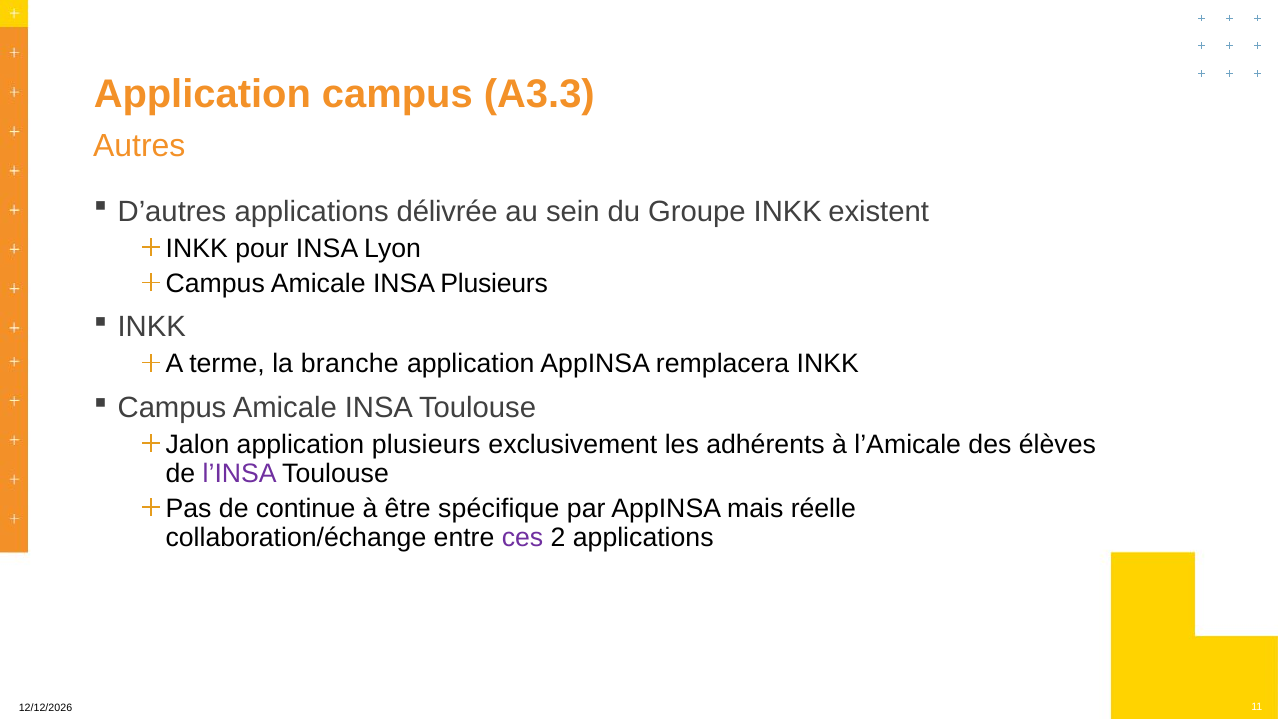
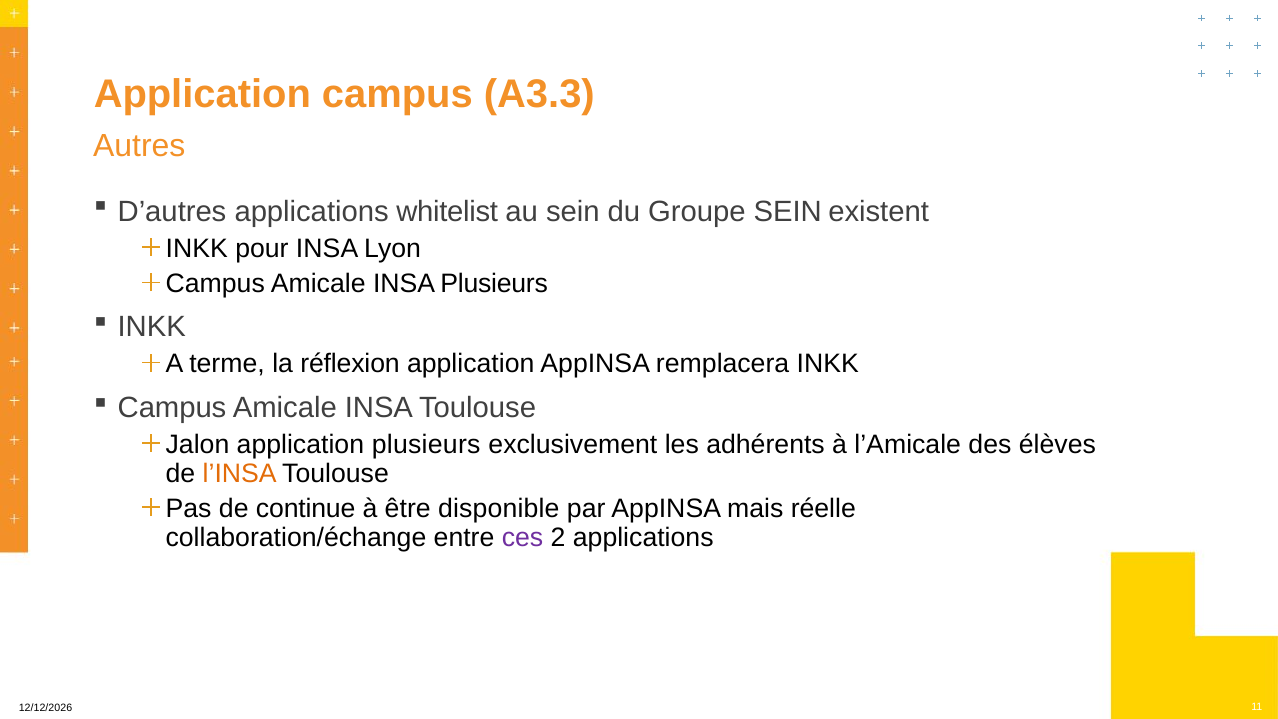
délivrée: délivrée -> whitelist
Groupe INKK: INKK -> SEIN
branche: branche -> réflexion
l’INSA colour: purple -> orange
spécifique: spécifique -> disponible
